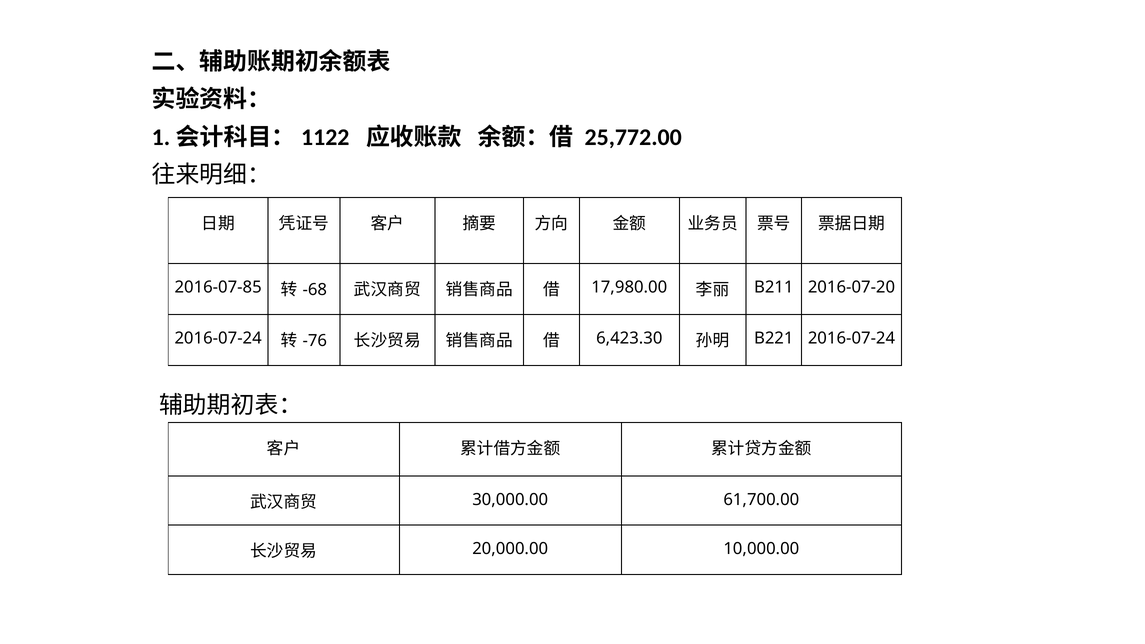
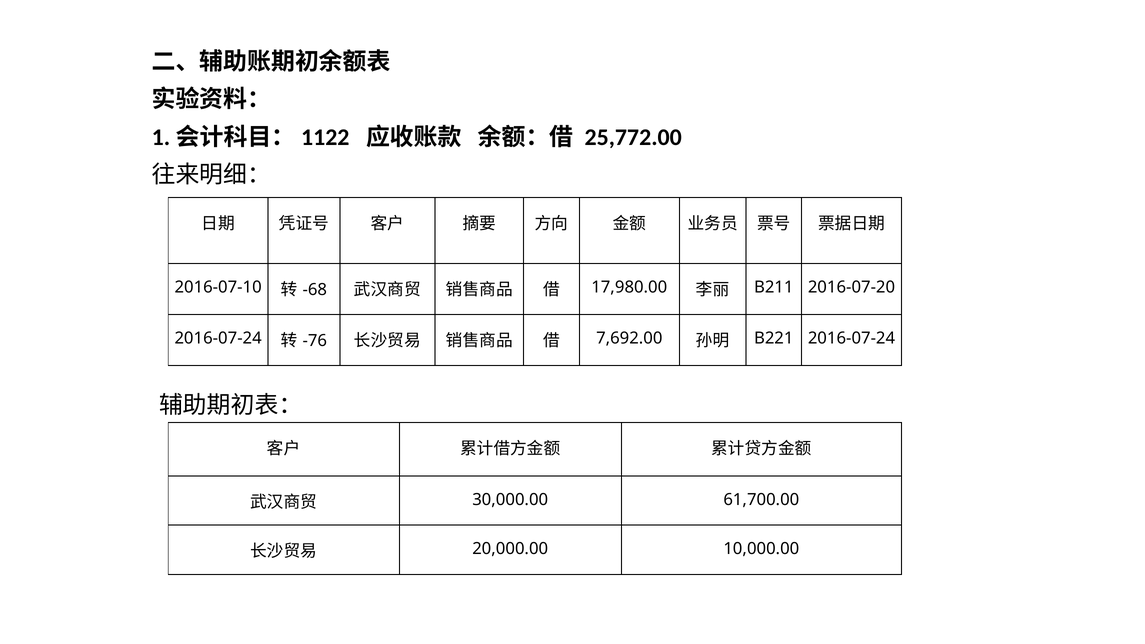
2016-07-85: 2016-07-85 -> 2016-07-10
6,423.30: 6,423.30 -> 7,692.00
